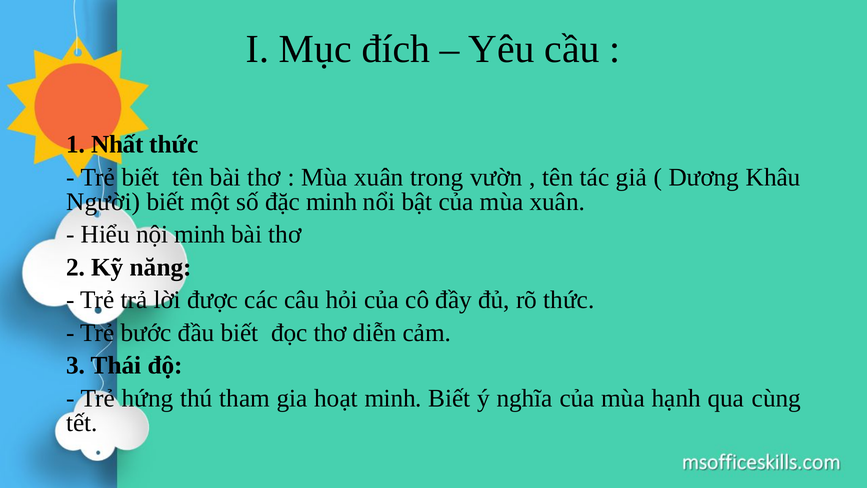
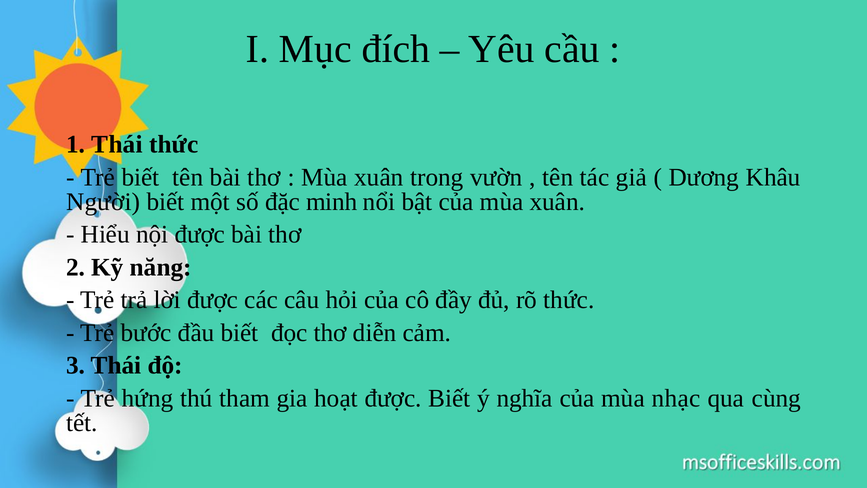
1 Nhất: Nhất -> Thái
nội minh: minh -> được
hoạt minh: minh -> được
hạnh: hạnh -> nhạc
